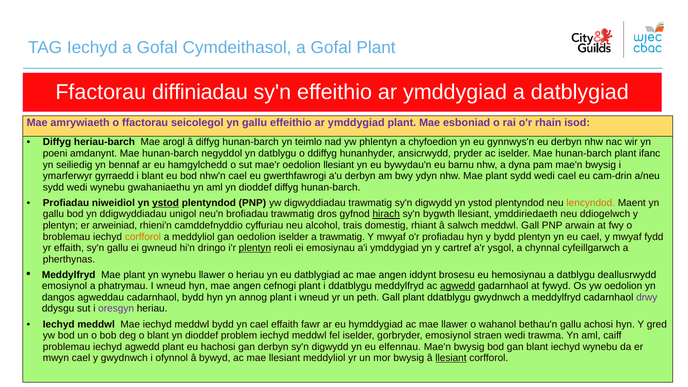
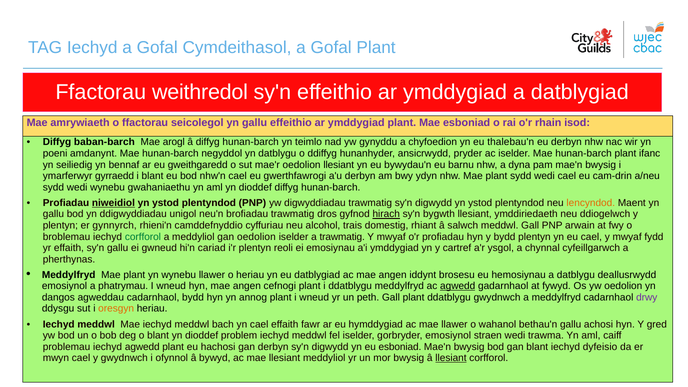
diffiniadau: diffiniadau -> weithredol
heriau-barch: heriau-barch -> baban-barch
phlentyn: phlentyn -> gynyddu
gynnwys'n: gynnwys'n -> thalebau'n
hamgylchedd: hamgylchedd -> gweithgaredd
niweidiol underline: none -> present
ystod at (166, 203) underline: present -> none
arweiniad: arweiniad -> gynnyrch
corfforol at (143, 237) colour: orange -> green
dringo: dringo -> cariad
plentyn at (255, 248) underline: present -> none
oresgyn colour: purple -> orange
meddwl bydd: bydd -> bach
eu elfennau: elfennau -> esboniad
iechyd wynebu: wynebu -> dyfeisio
